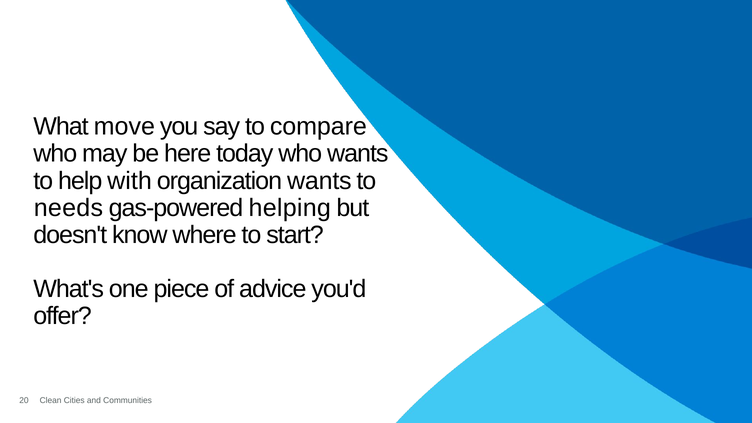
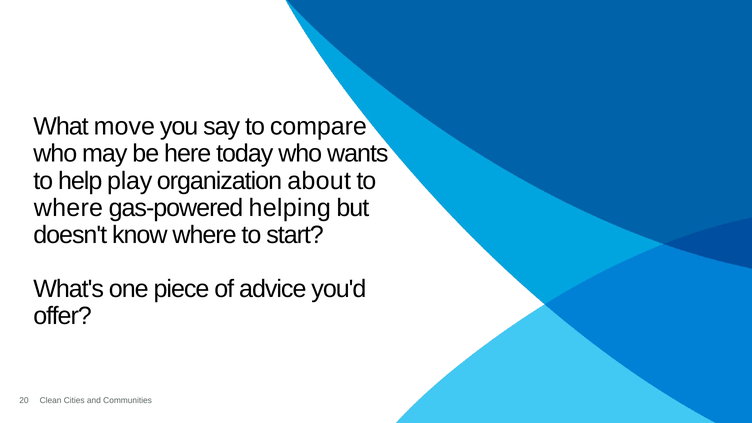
with: with -> play
organization wants: wants -> about
needs at (68, 208): needs -> where
